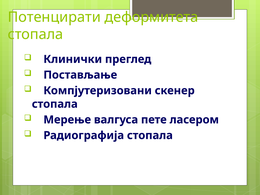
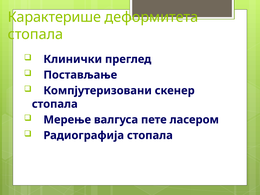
Потенцирати: Потенцирати -> Карактерише
